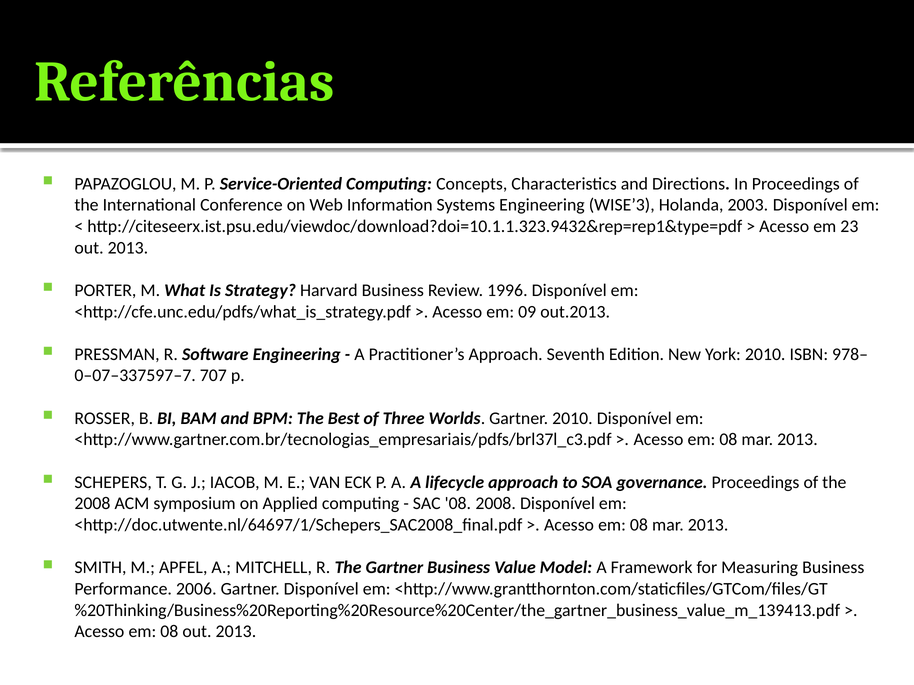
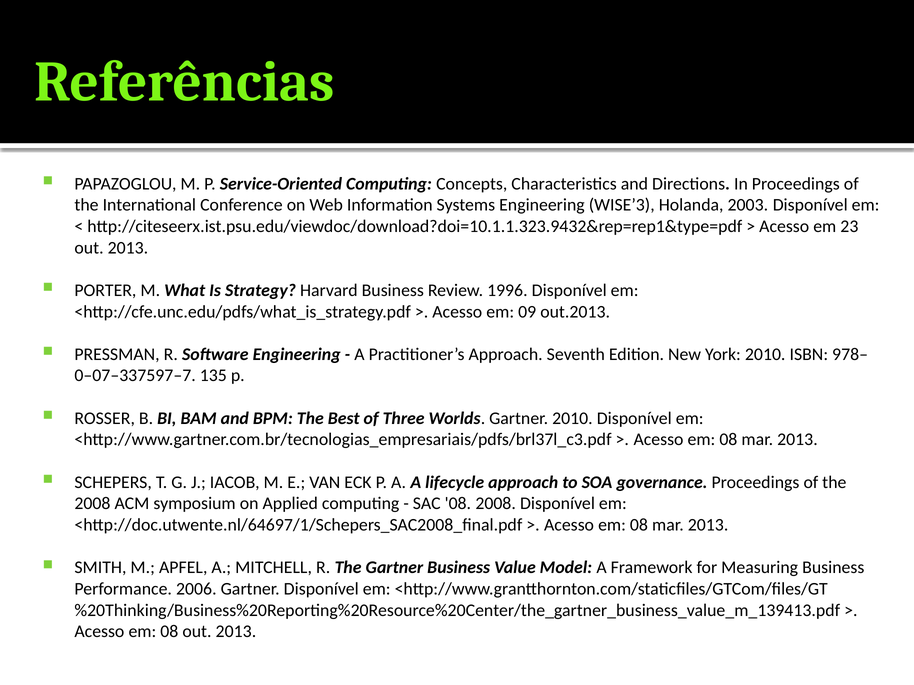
707: 707 -> 135
